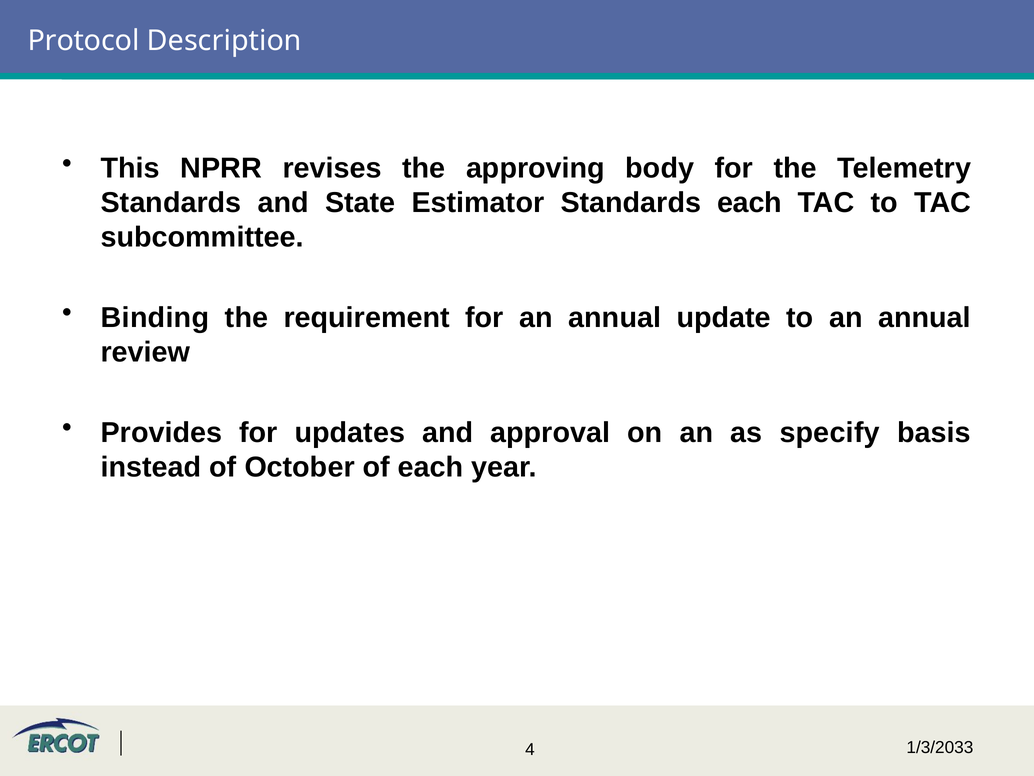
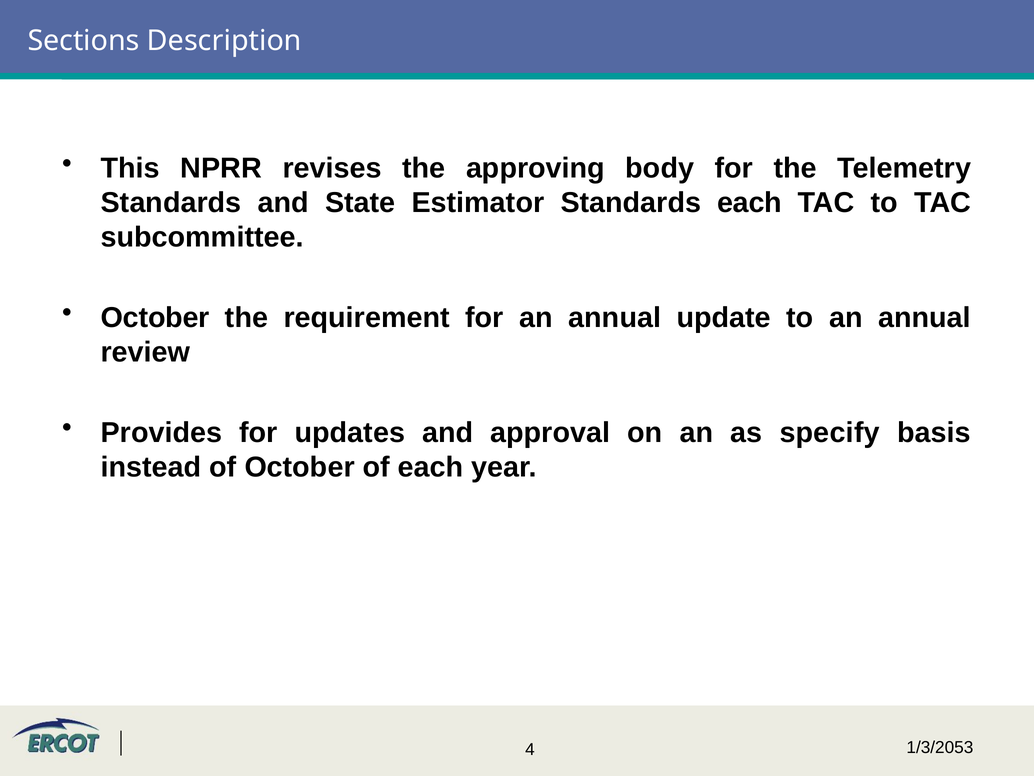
Protocol: Protocol -> Sections
Binding at (155, 317): Binding -> October
1/3/2033: 1/3/2033 -> 1/3/2053
